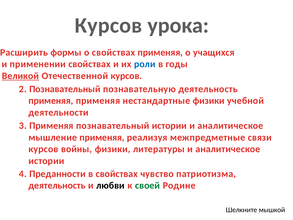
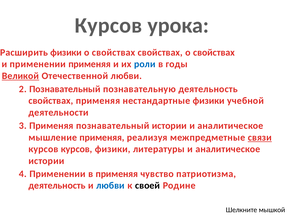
Расширить формы: формы -> физики
свойствах применяя: применяя -> свойствах
учащихся at (214, 52): учащихся -> свойствах
применении свойствах: свойствах -> применяя
Отечественной курсов: курсов -> любви
применяя at (51, 101): применяя -> свойствах
связи underline: none -> present
курсов войны: войны -> курсов
4 Преданности: Преданности -> Применении
в свойствах: свойствах -> применяя
любви at (110, 185) colour: black -> blue
своей colour: green -> black
